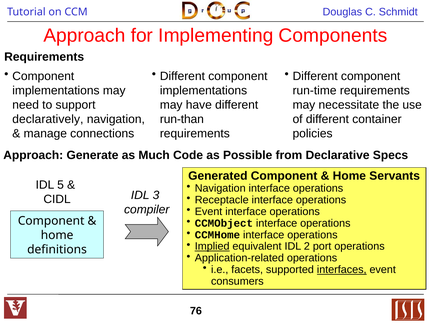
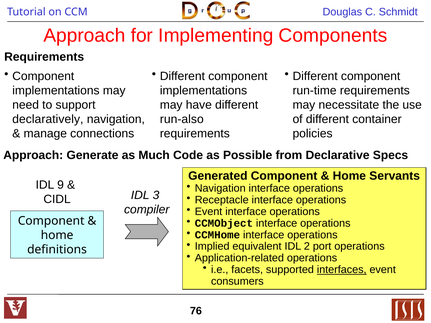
run-than: run-than -> run-also
5: 5 -> 9
Implied underline: present -> none
